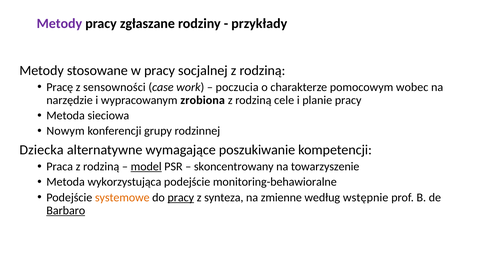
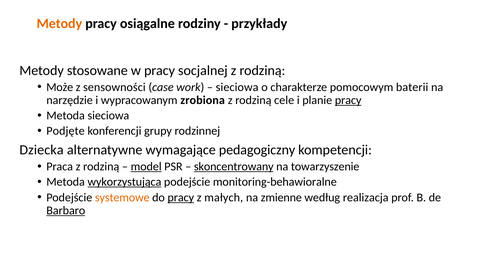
Metody at (59, 24) colour: purple -> orange
zgłaszane: zgłaszane -> osiągalne
Pracę: Pracę -> Może
poczucia at (237, 87): poczucia -> sieciowa
wobec: wobec -> baterii
pracy at (348, 100) underline: none -> present
Nowym: Nowym -> Podjęte
poszukiwanie: poszukiwanie -> pedagogiczny
skoncentrowany underline: none -> present
wykorzystująca underline: none -> present
synteza: synteza -> małych
wstępnie: wstępnie -> realizacja
